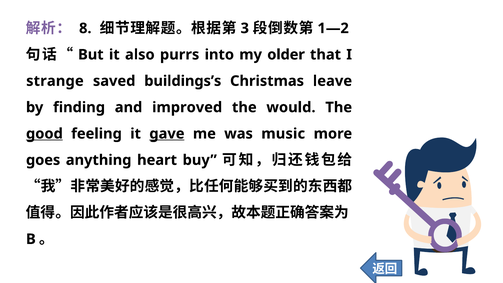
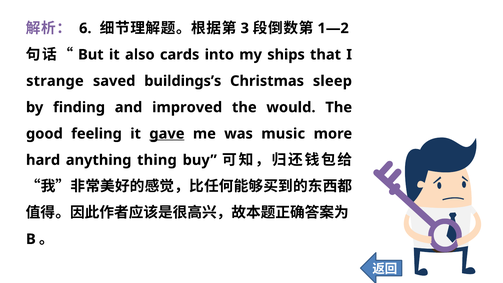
8: 8 -> 6
purrs: purrs -> cards
older: older -> ships
leave: leave -> sleep
good underline: present -> none
goes: goes -> hard
heart: heart -> thing
